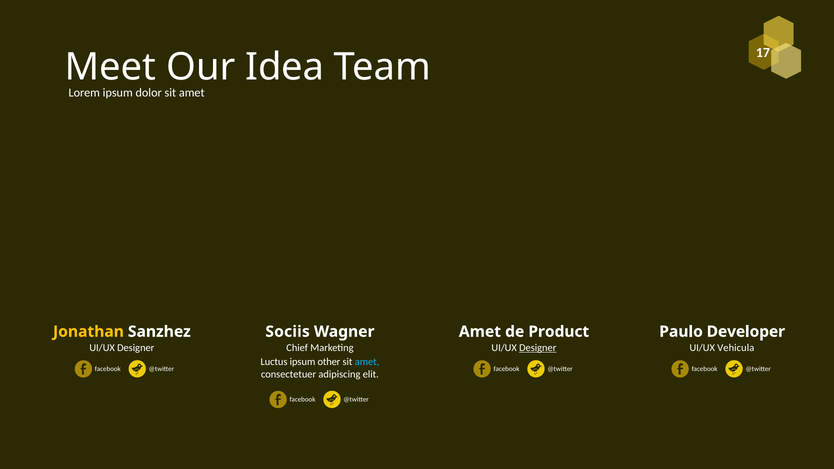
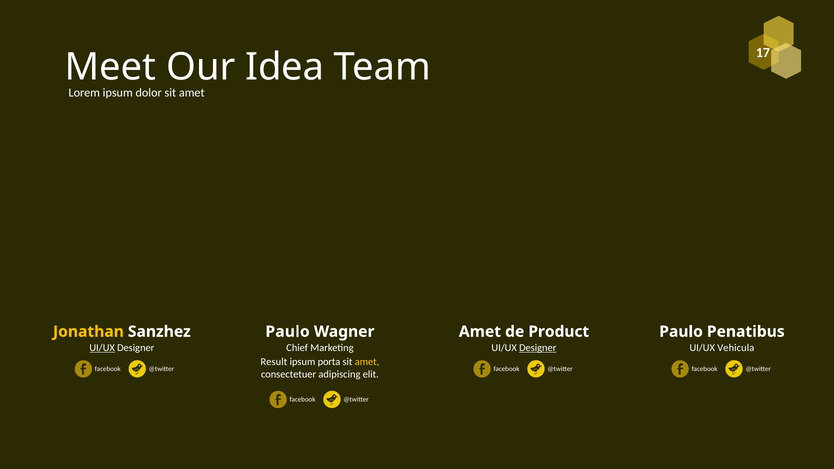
Sociis at (288, 332): Sociis -> Paulo
Developer: Developer -> Penatibus
UI/UX at (102, 348) underline: none -> present
Luctus: Luctus -> Result
other: other -> porta
amet at (367, 362) colour: light blue -> yellow
